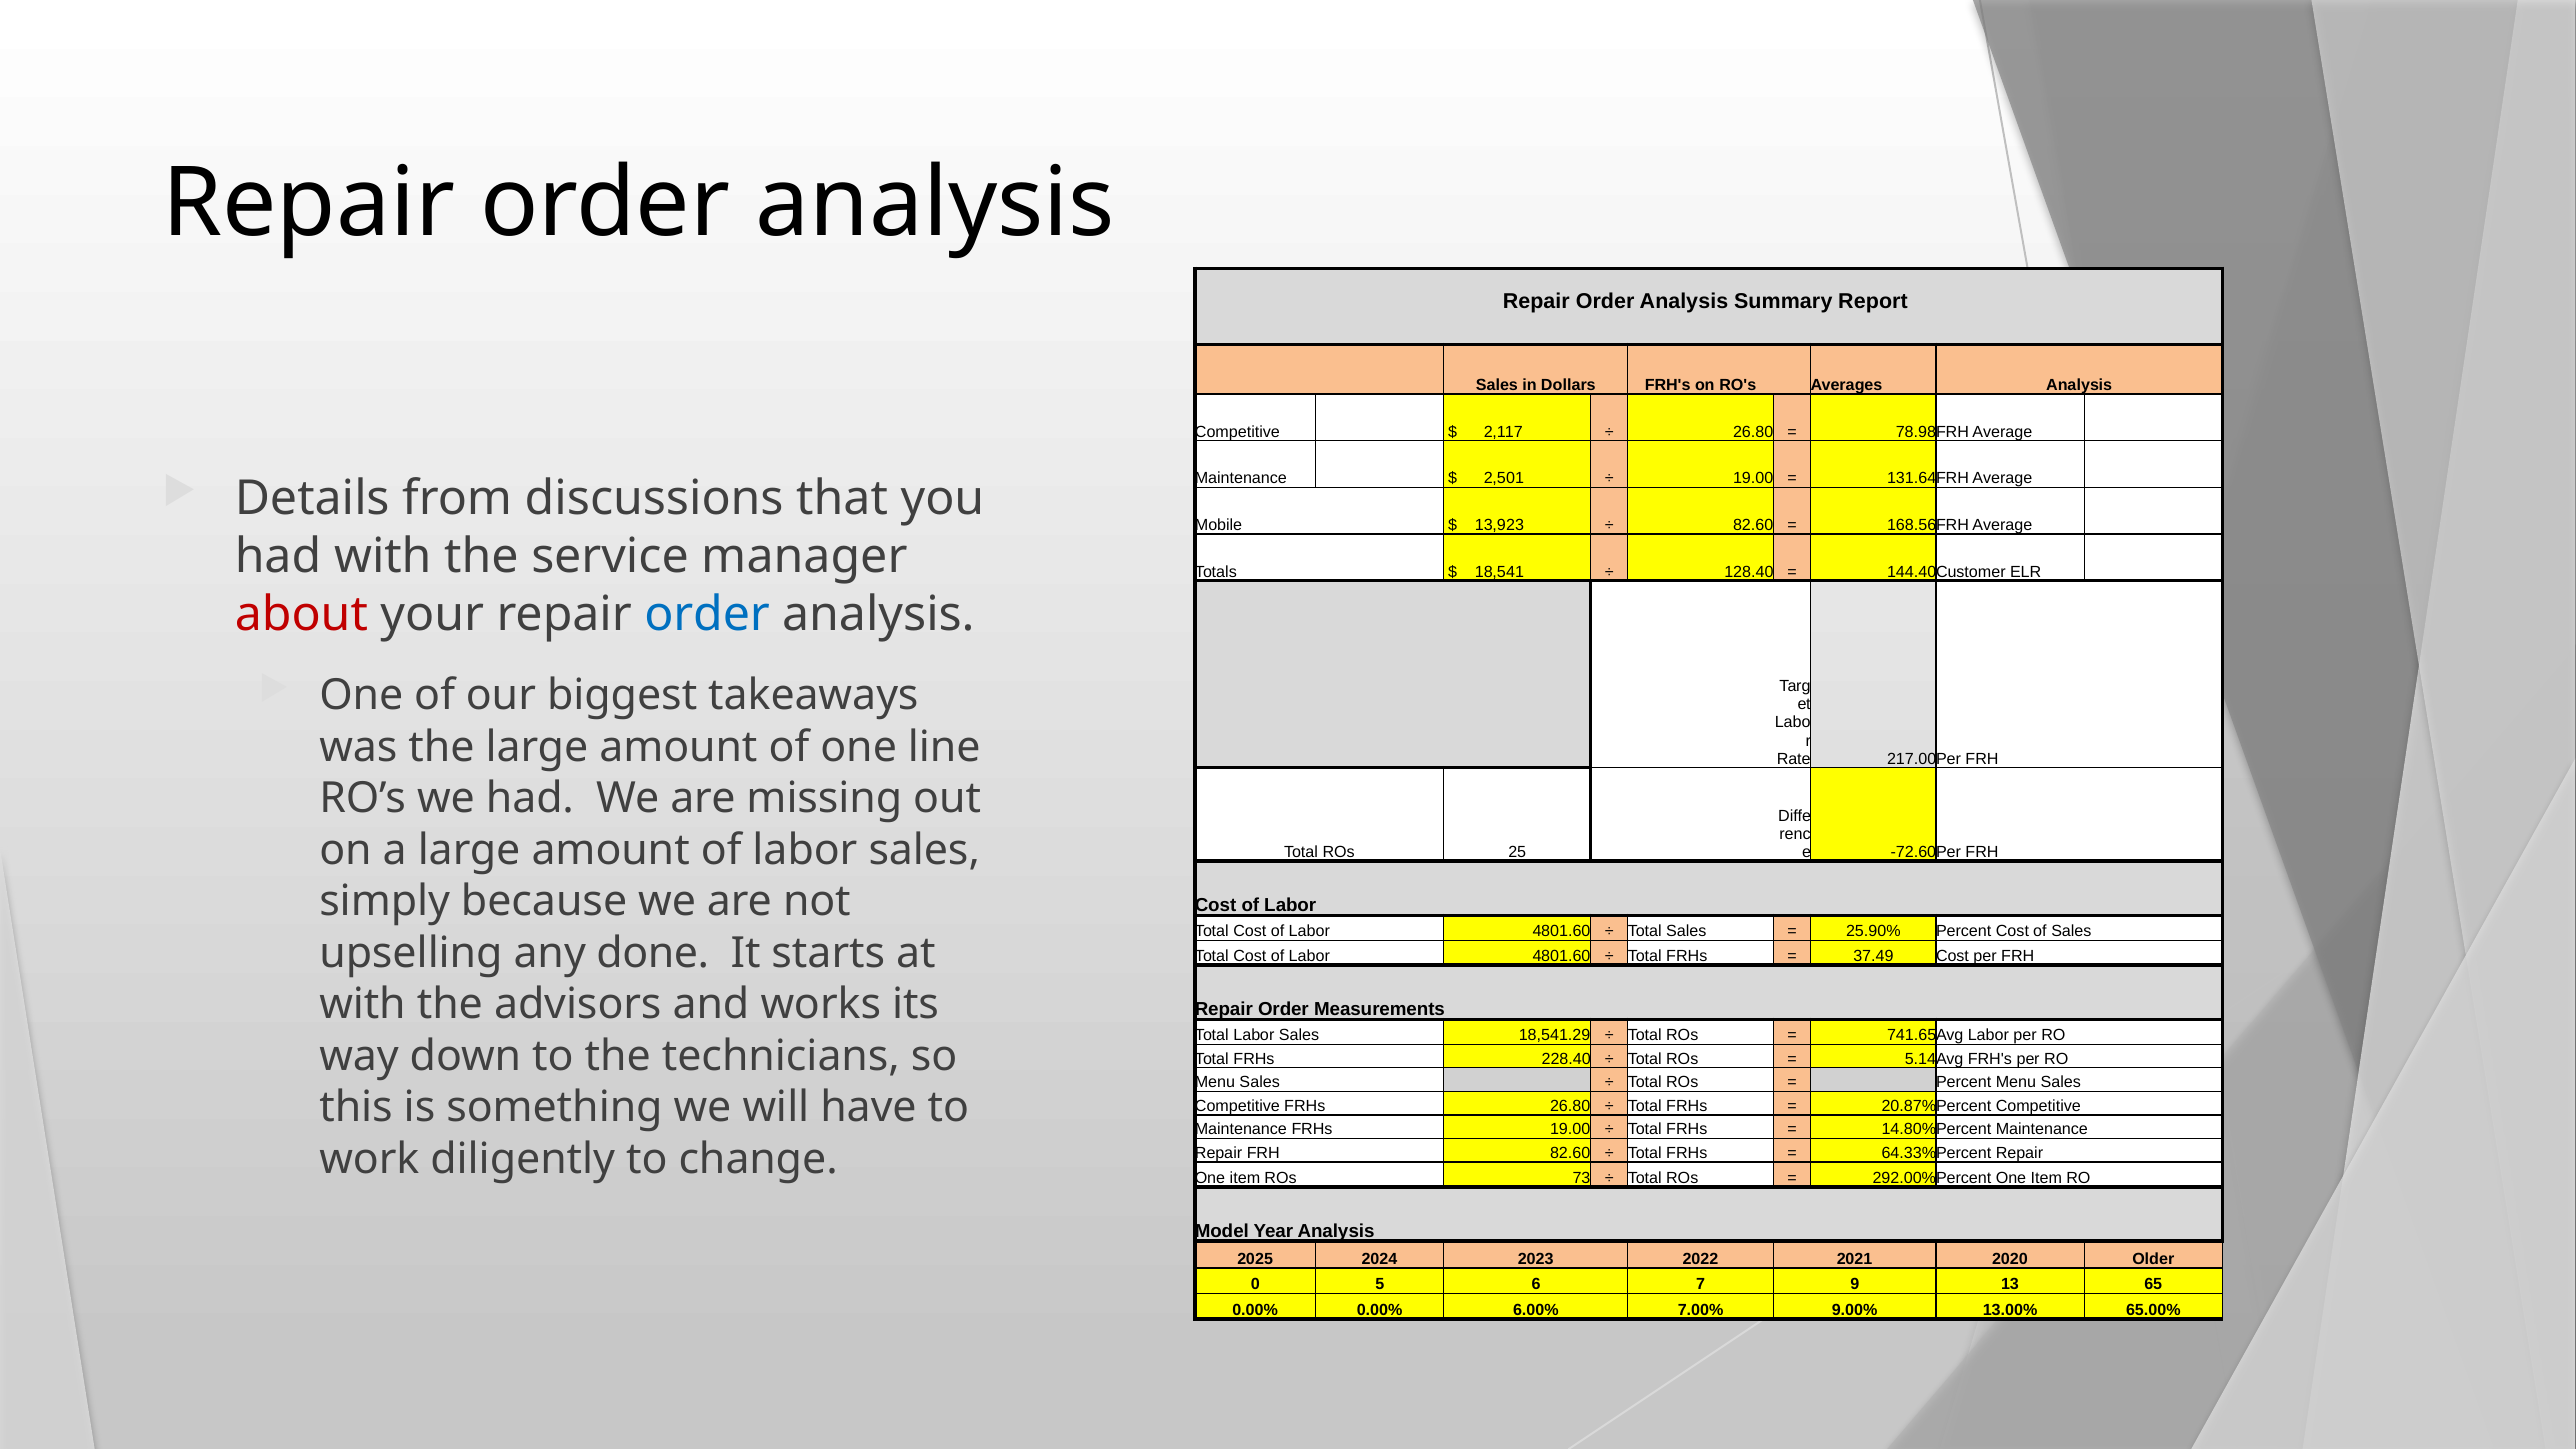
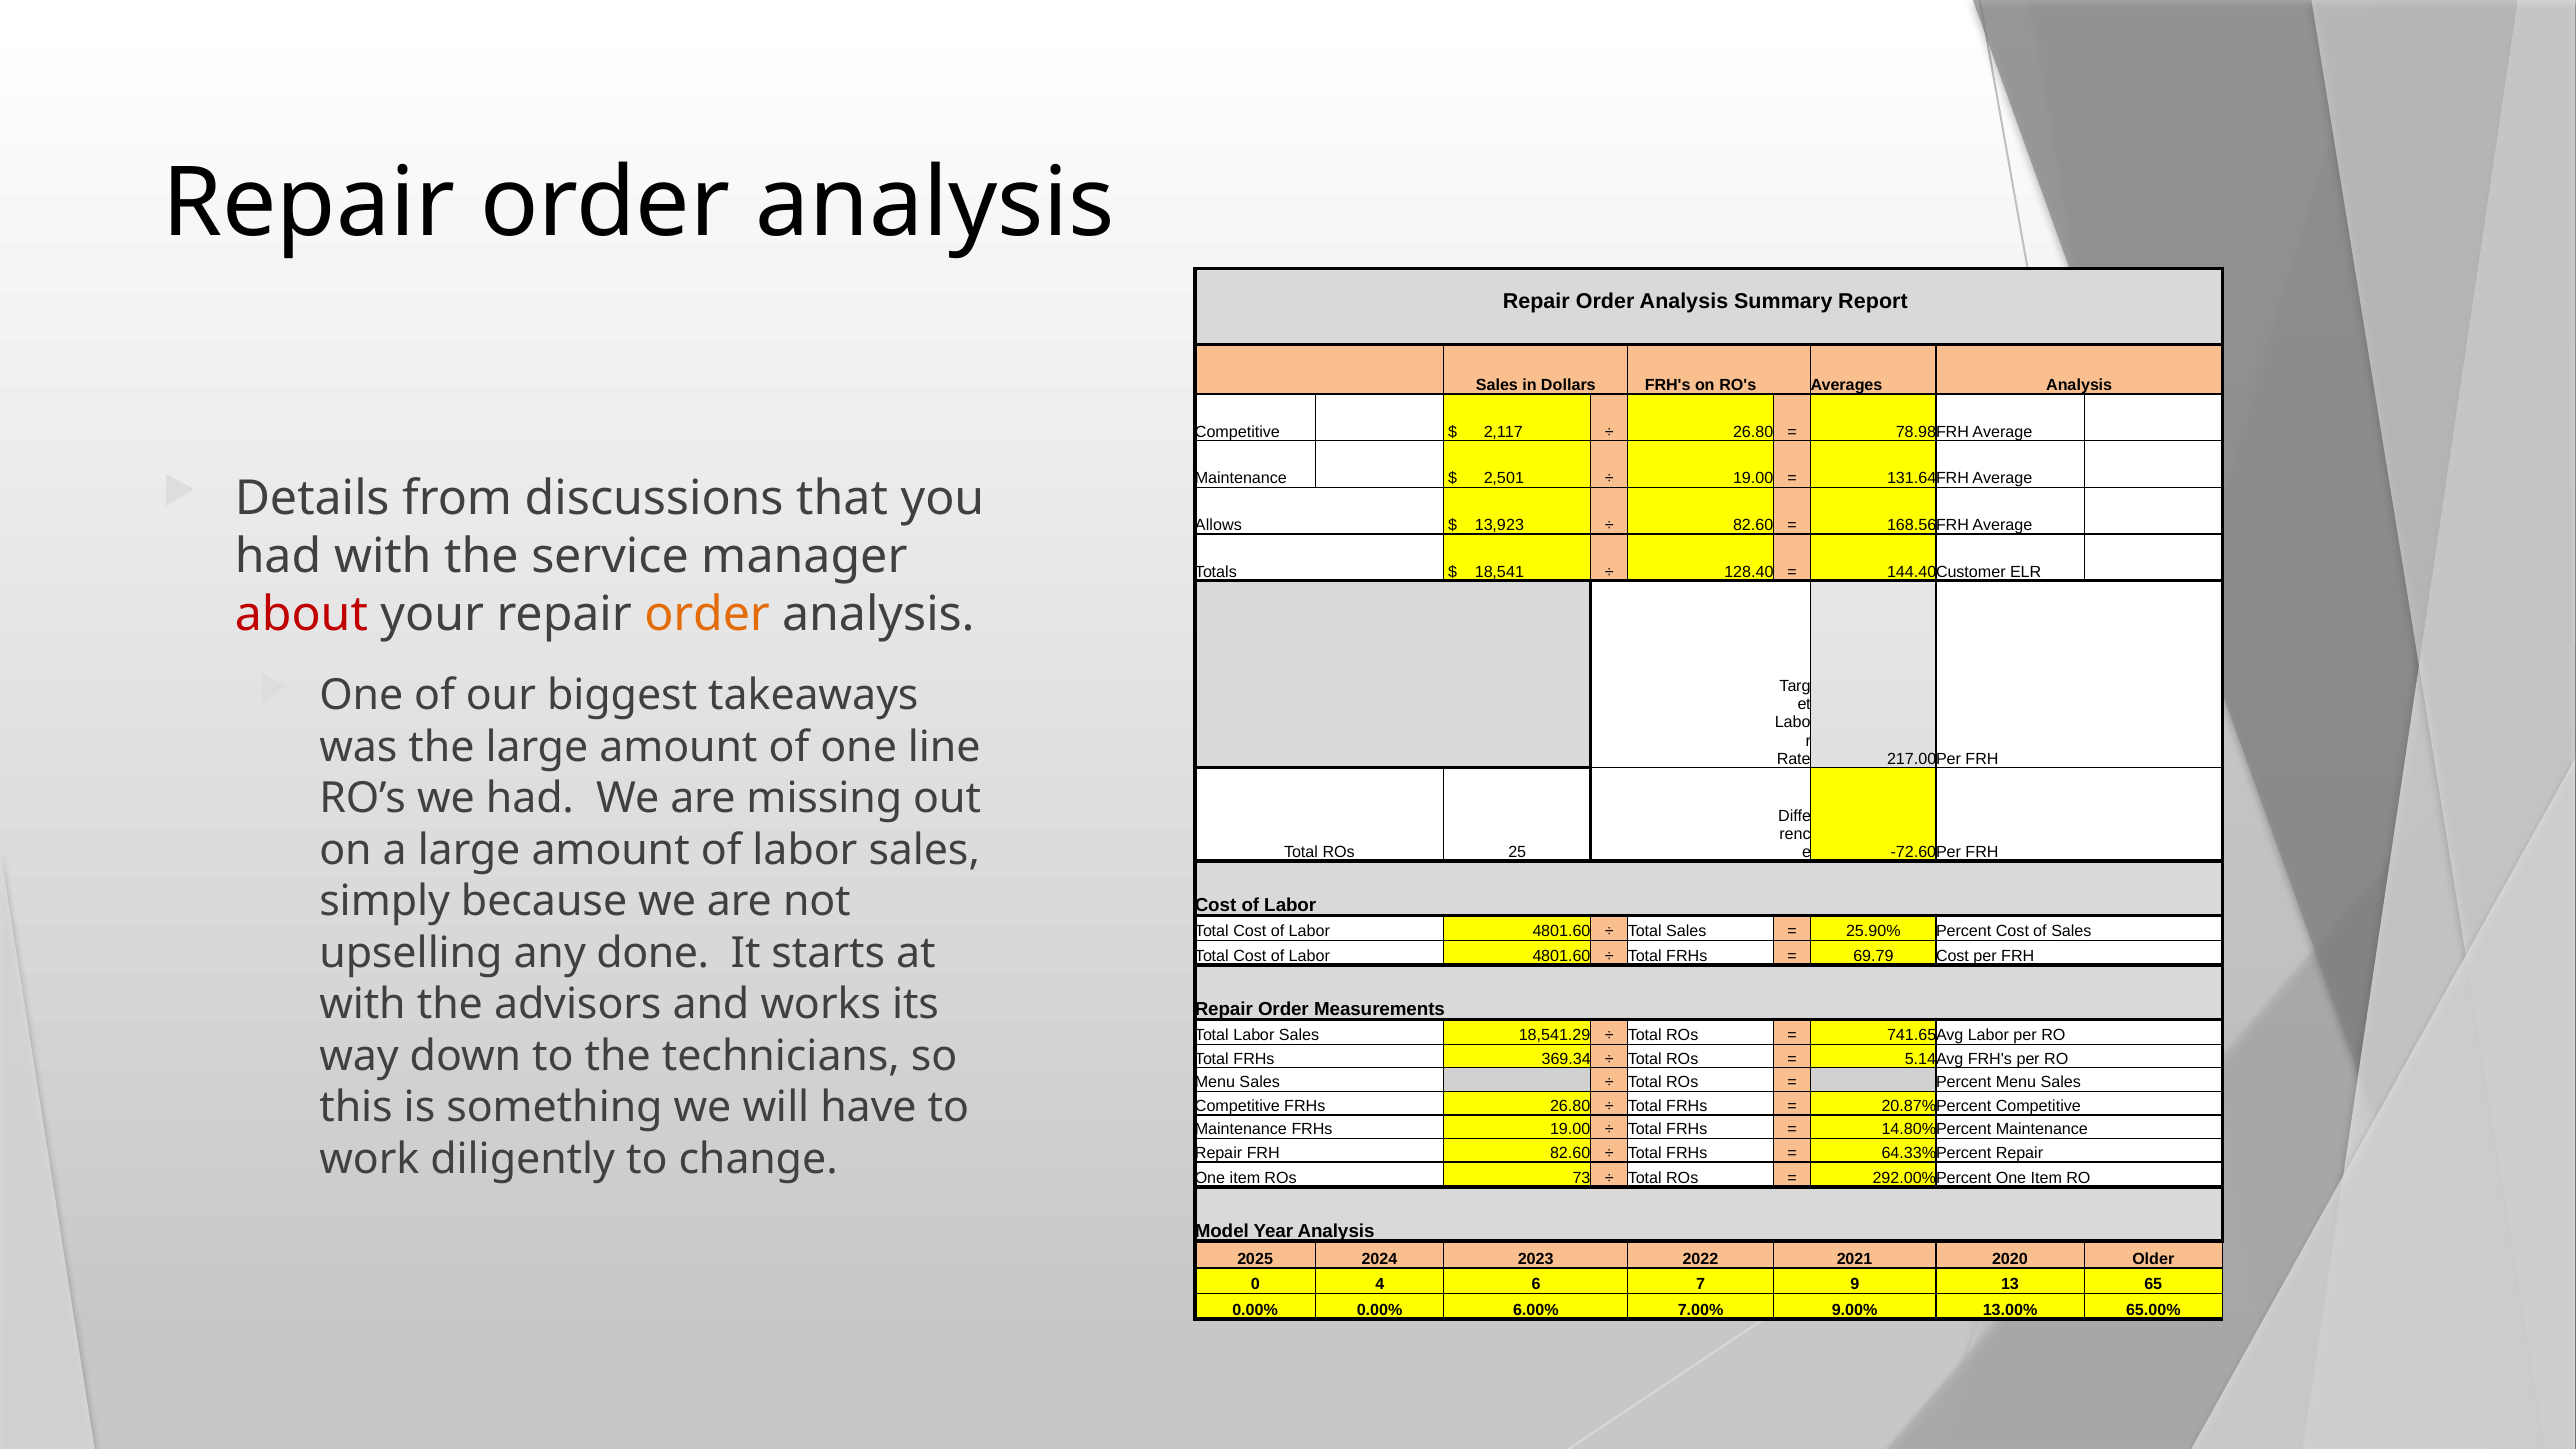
Mobile: Mobile -> Allows
order at (707, 614) colour: blue -> orange
37.49: 37.49 -> 69.79
228.40: 228.40 -> 369.34
5: 5 -> 4
